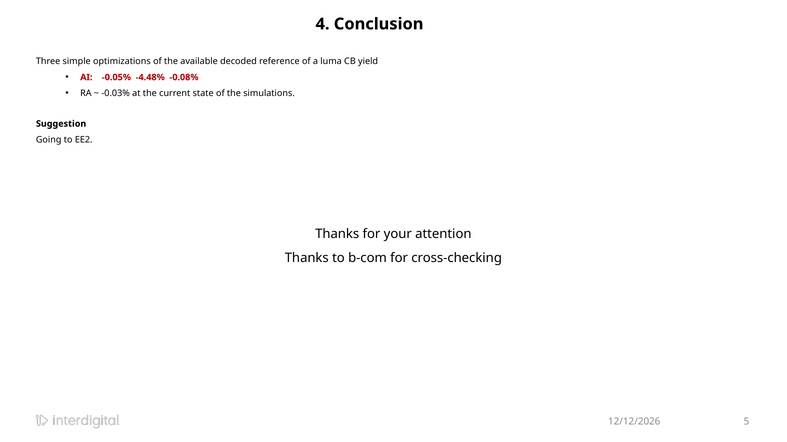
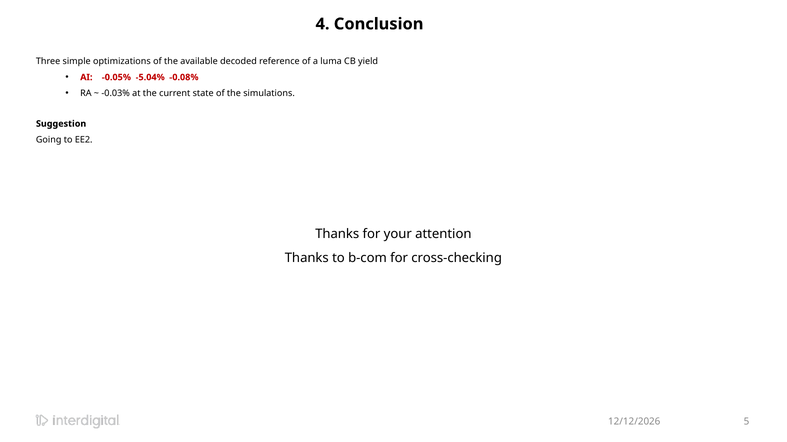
-4.48%: -4.48% -> -5.04%
